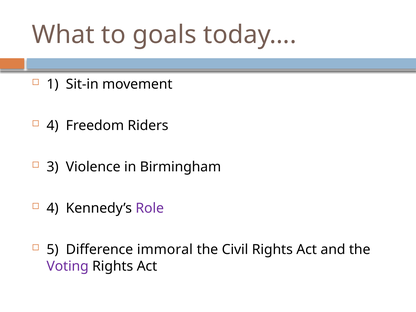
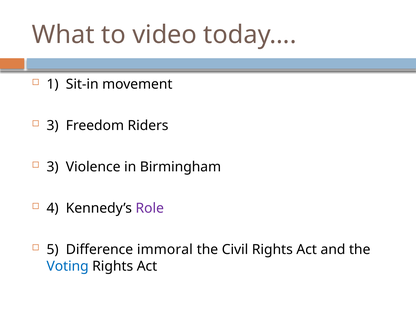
goals: goals -> video
4 at (53, 126): 4 -> 3
Voting colour: purple -> blue
